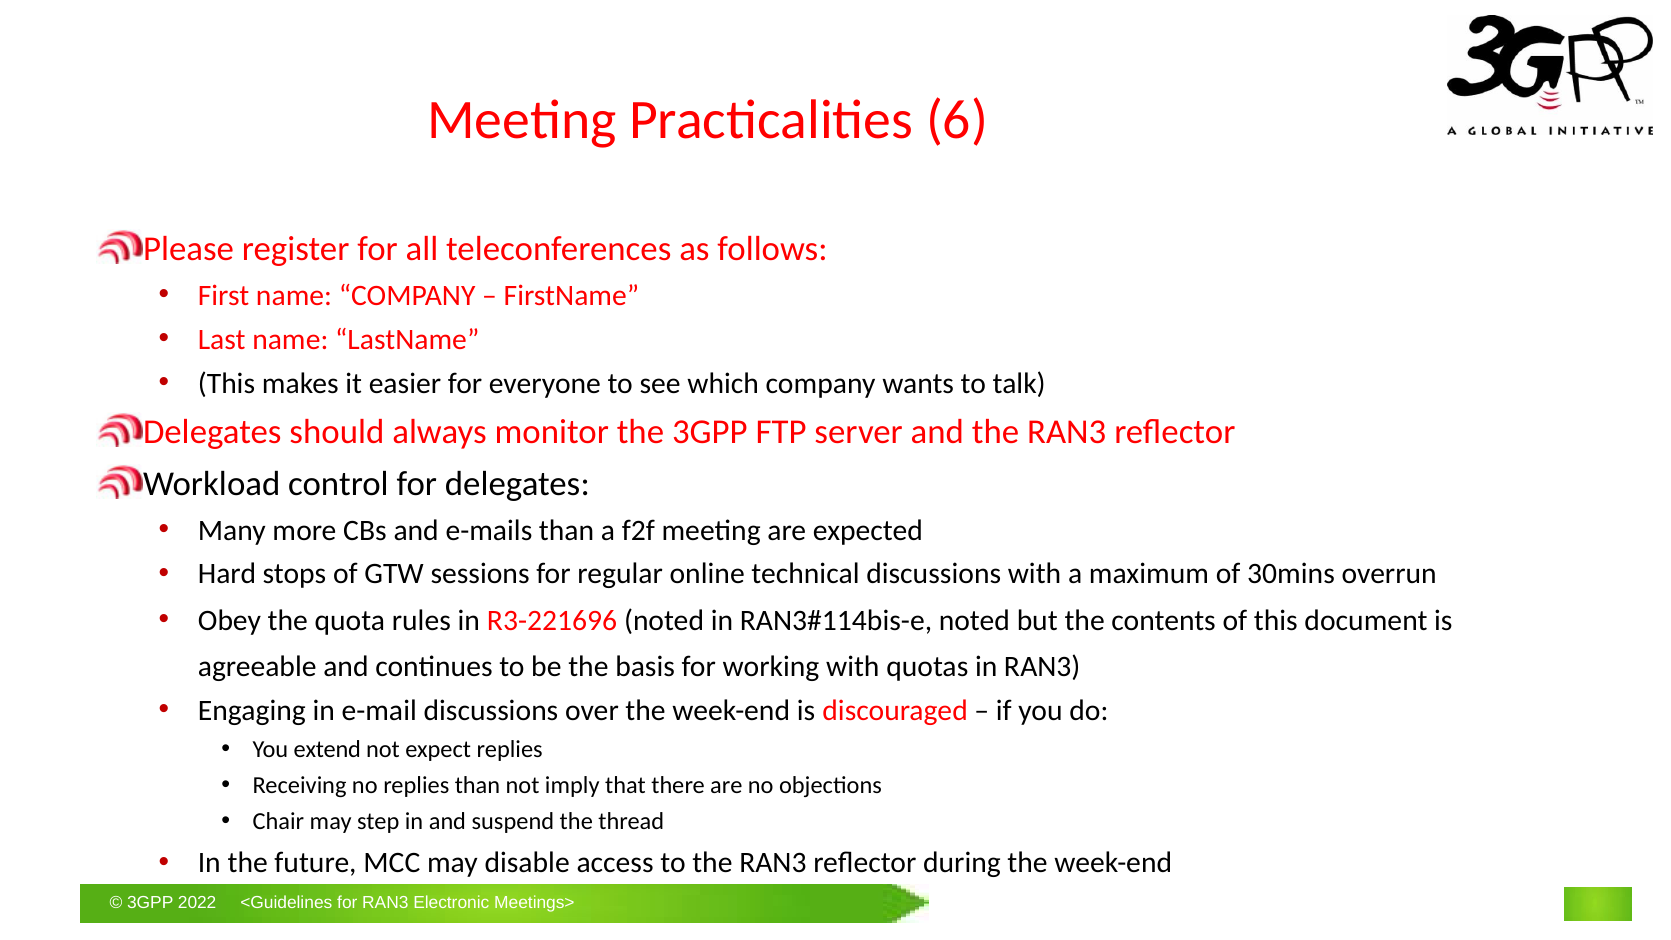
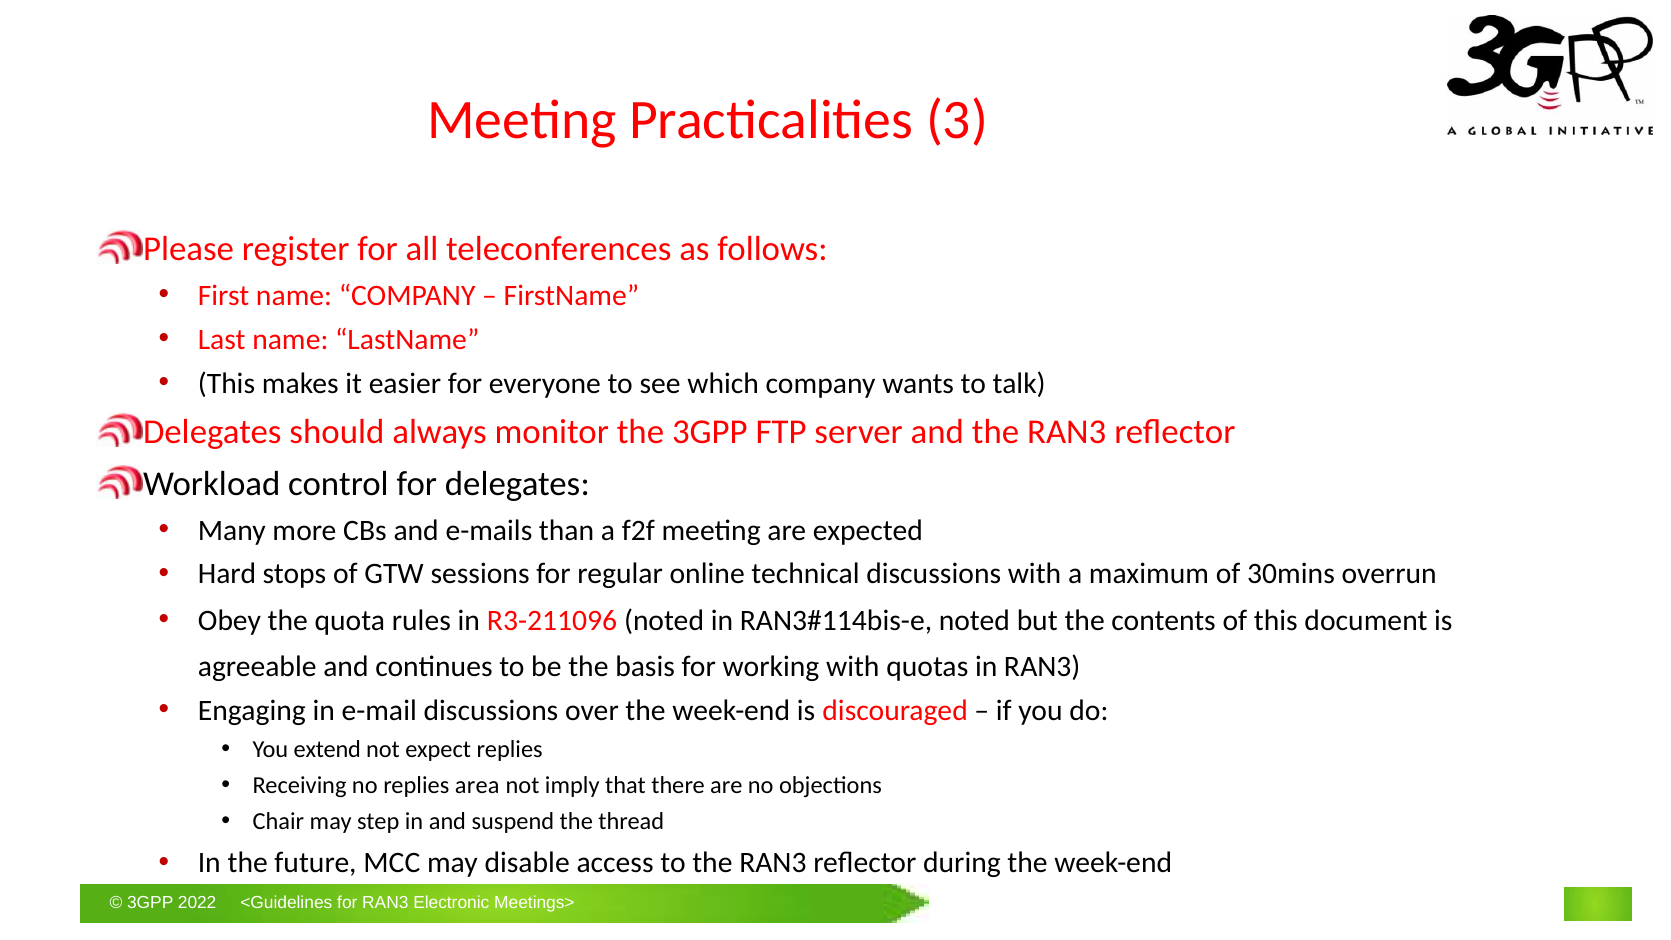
6: 6 -> 3
R3-221696: R3-221696 -> R3-211096
replies than: than -> area
